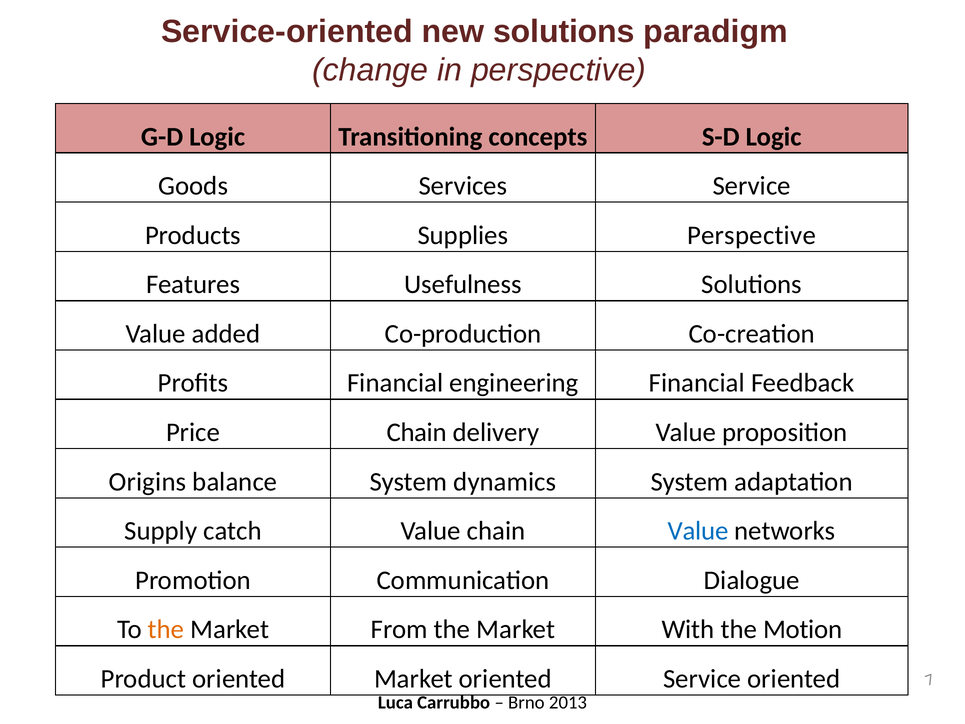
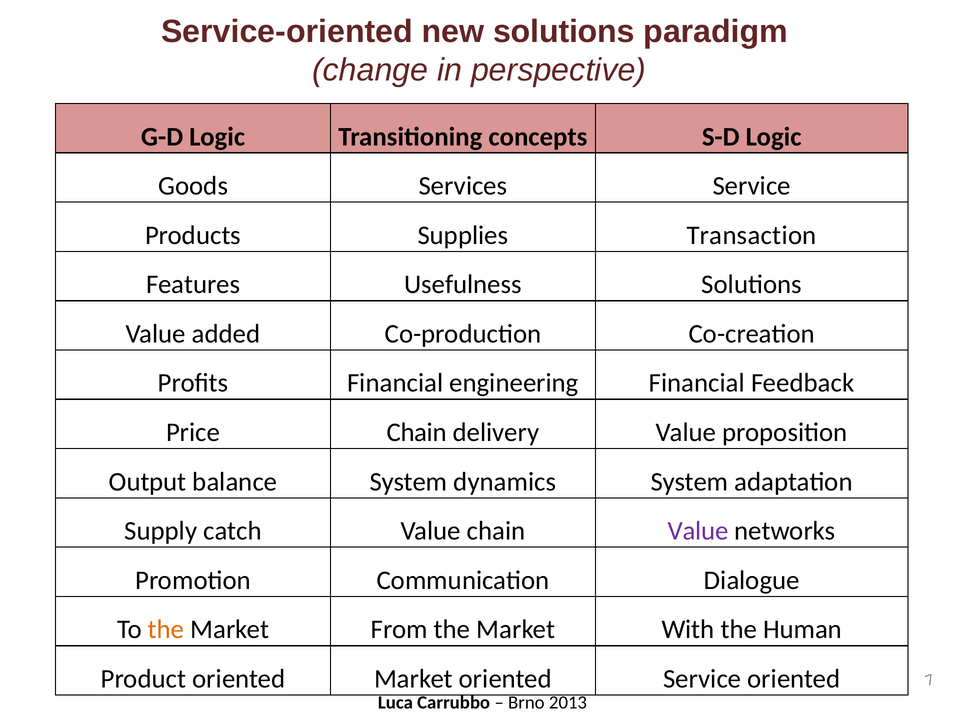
Supplies Perspective: Perspective -> Transaction
Origins: Origins -> Output
Value at (698, 531) colour: blue -> purple
Motion: Motion -> Human
